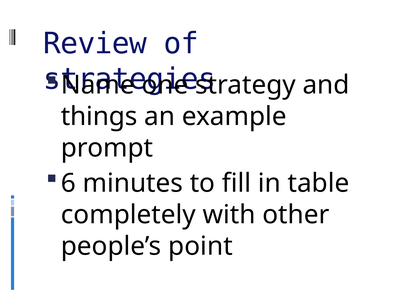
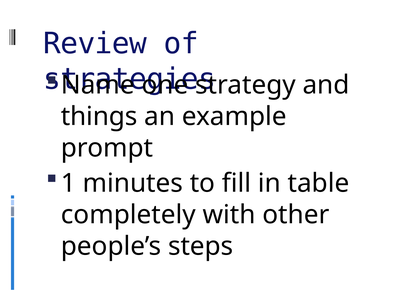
6: 6 -> 1
point: point -> steps
